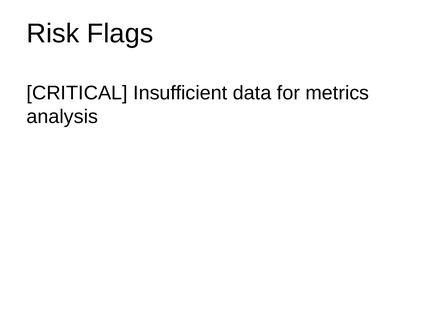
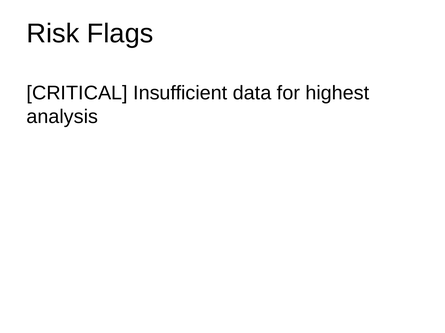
metrics: metrics -> highest
